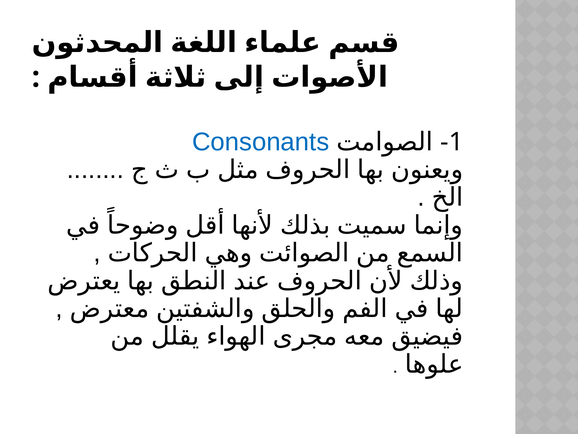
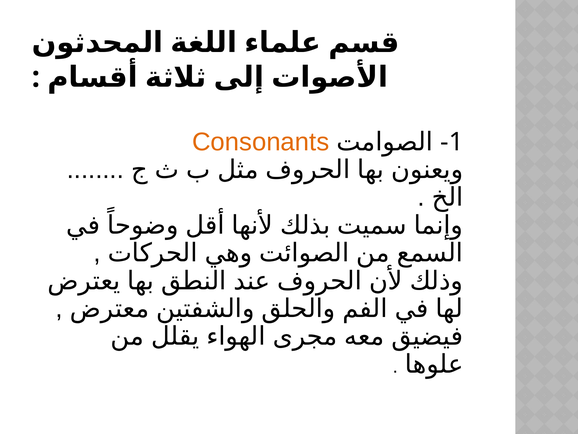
Consonants colour: blue -> orange
